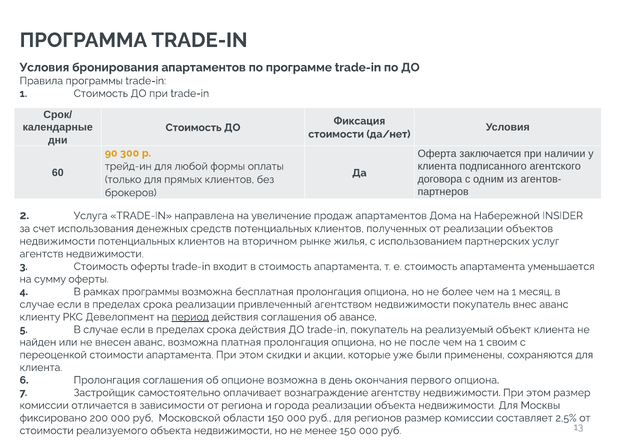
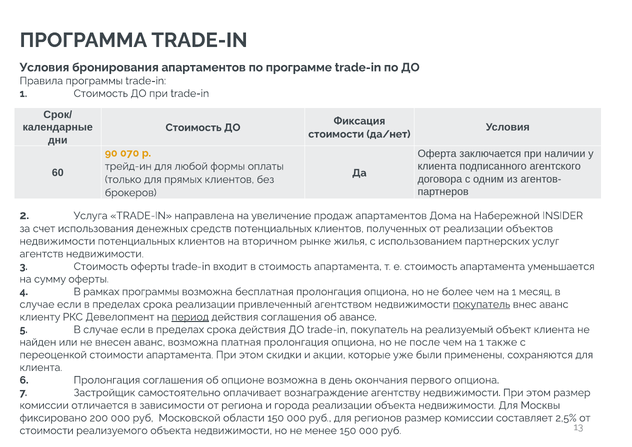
300: 300 -> 070
покупатель at (482, 304) underline: none -> present
своим: своим -> также
